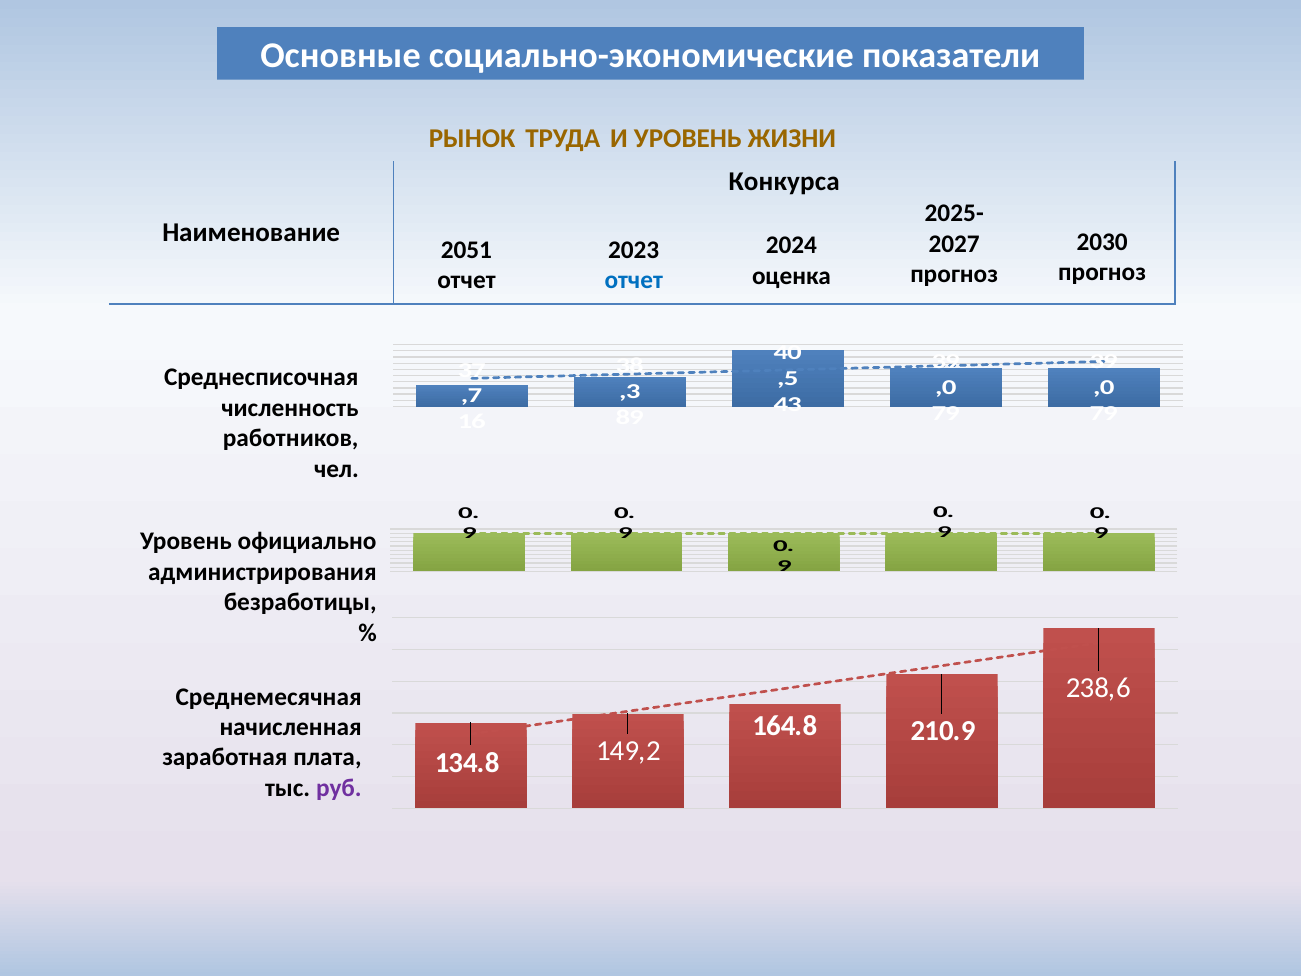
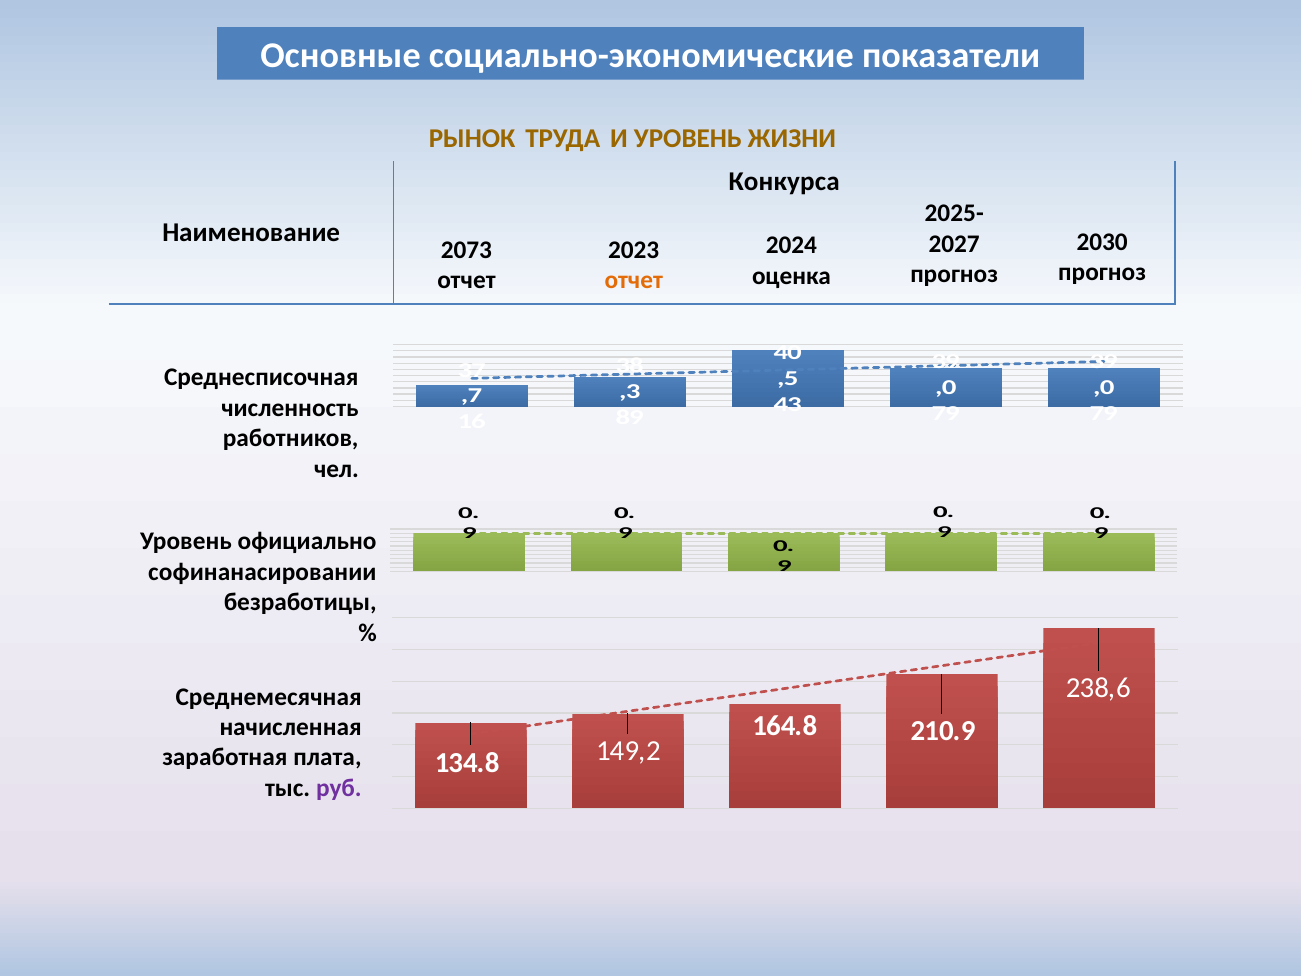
2051: 2051 -> 2073
отчет at (634, 280) colour: blue -> orange
администрирования: администрирования -> софинанасировании
